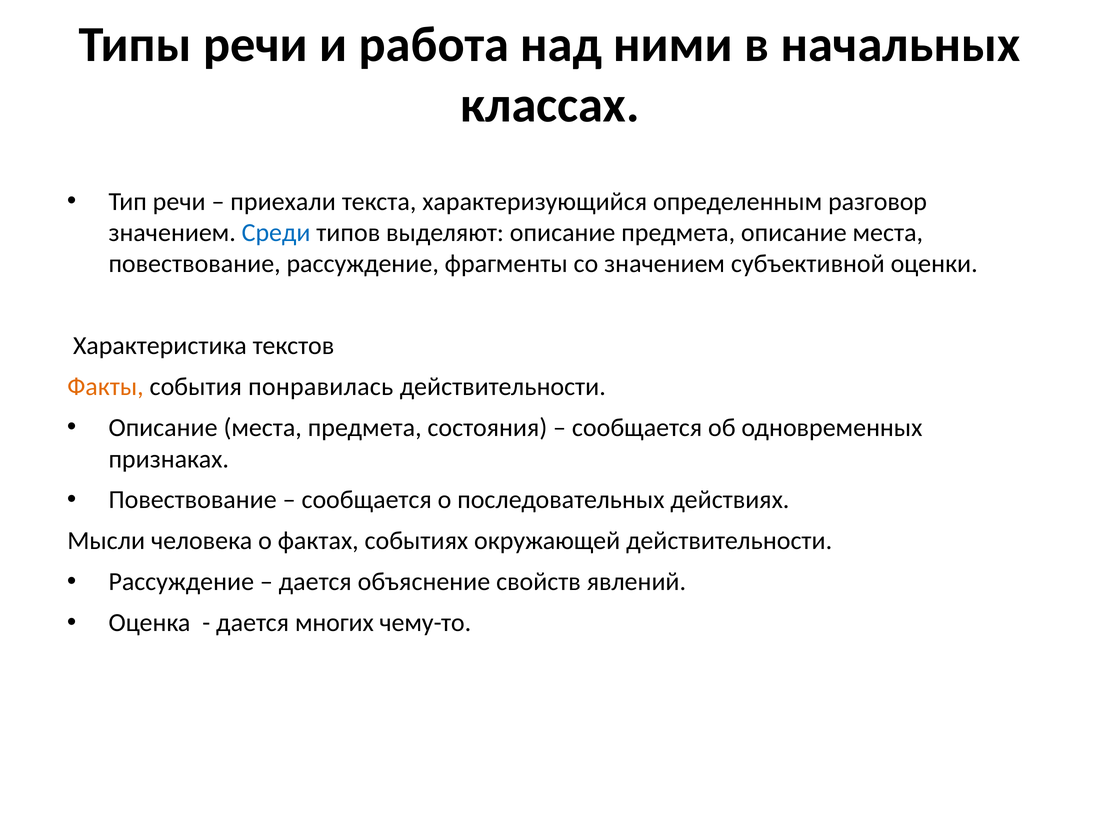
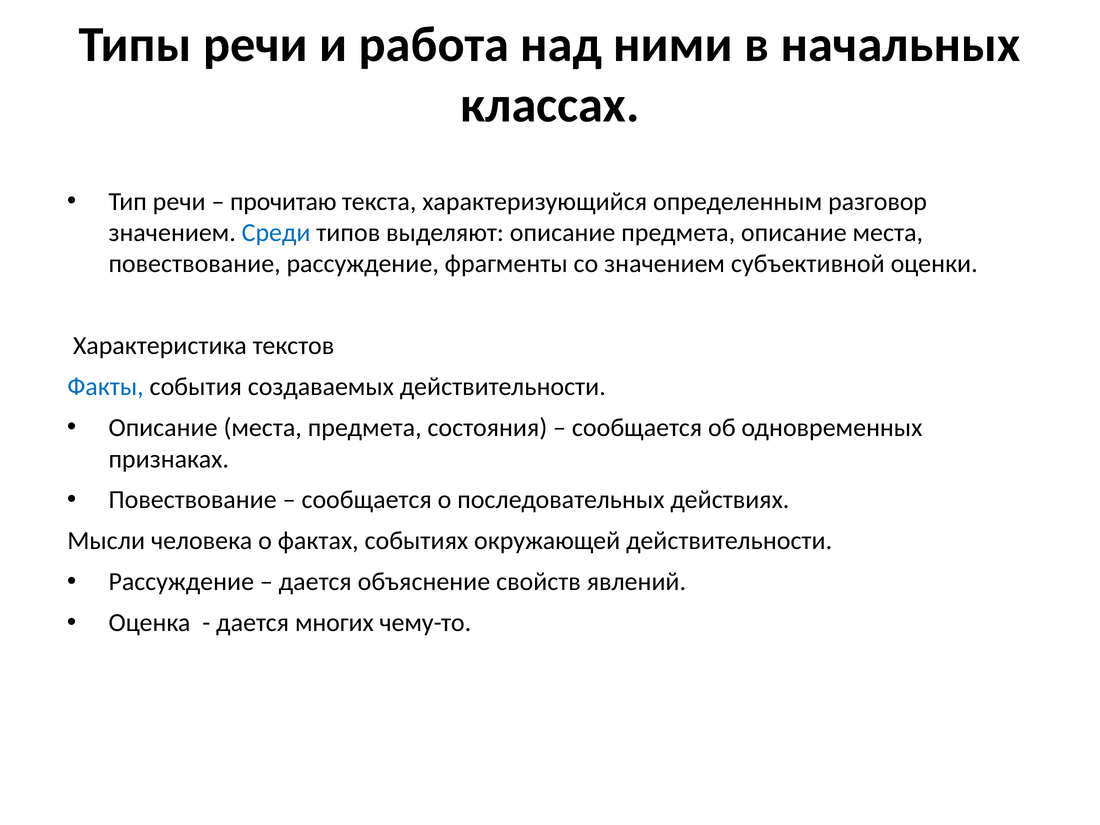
приехали: приехали -> прочитаю
Факты colour: orange -> blue
понравилась: понравилась -> создаваемых
